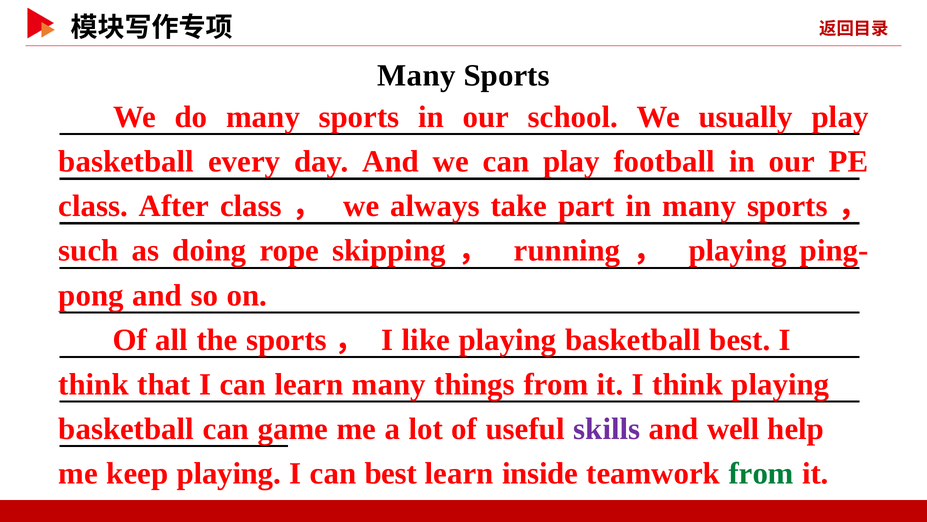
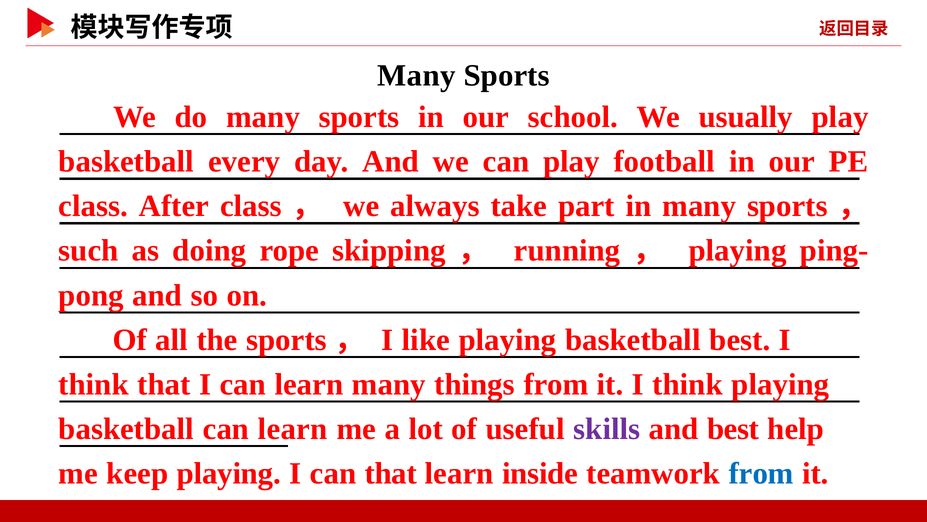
game at (293, 429): game -> learn
and well: well -> best
can best: best -> that
from at (761, 473) colour: green -> blue
